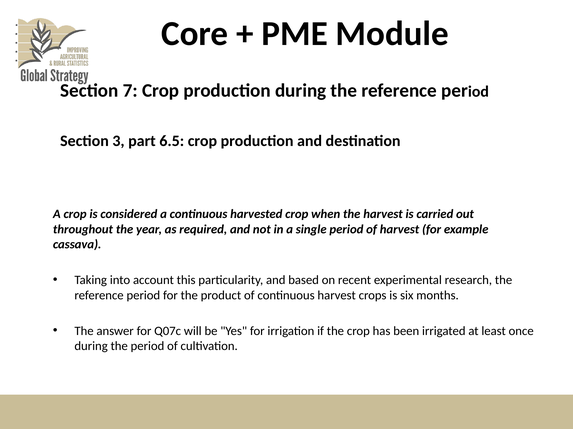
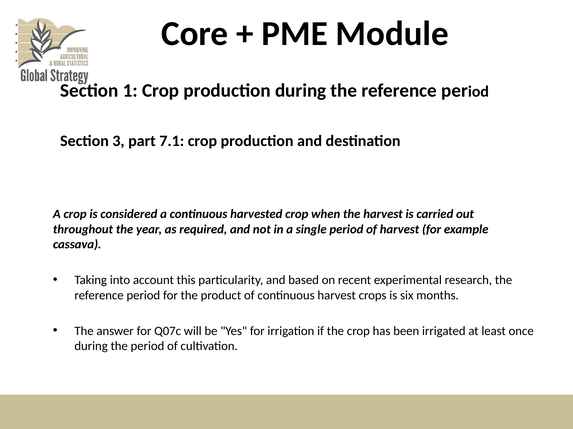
7: 7 -> 1
6.5: 6.5 -> 7.1
